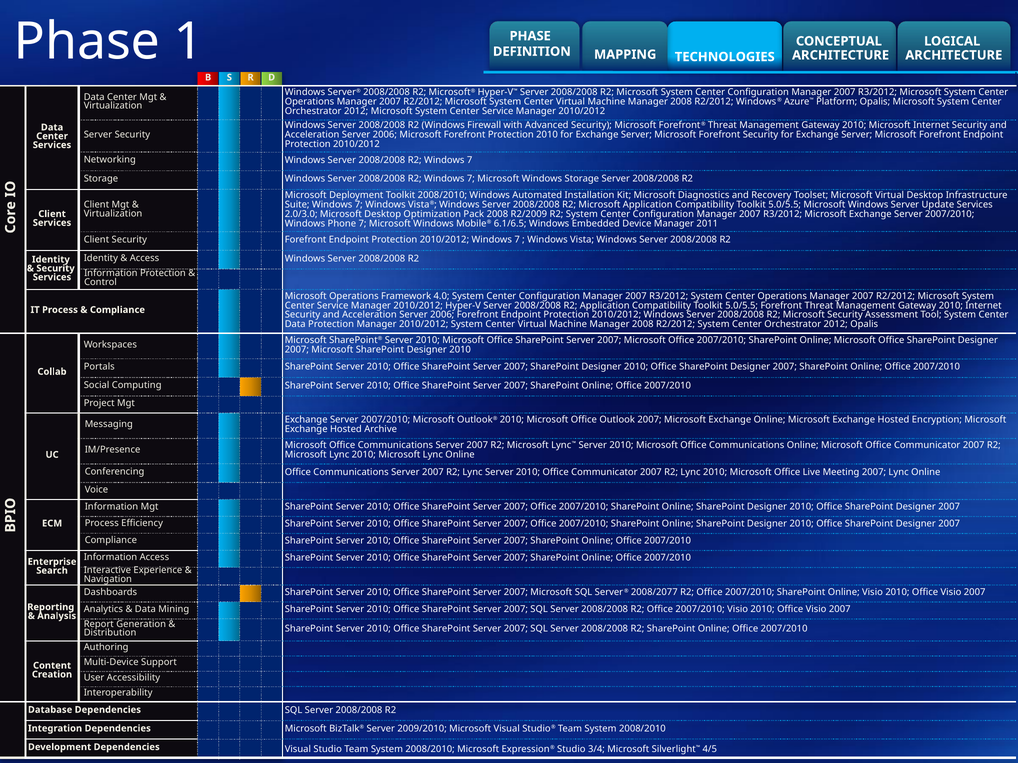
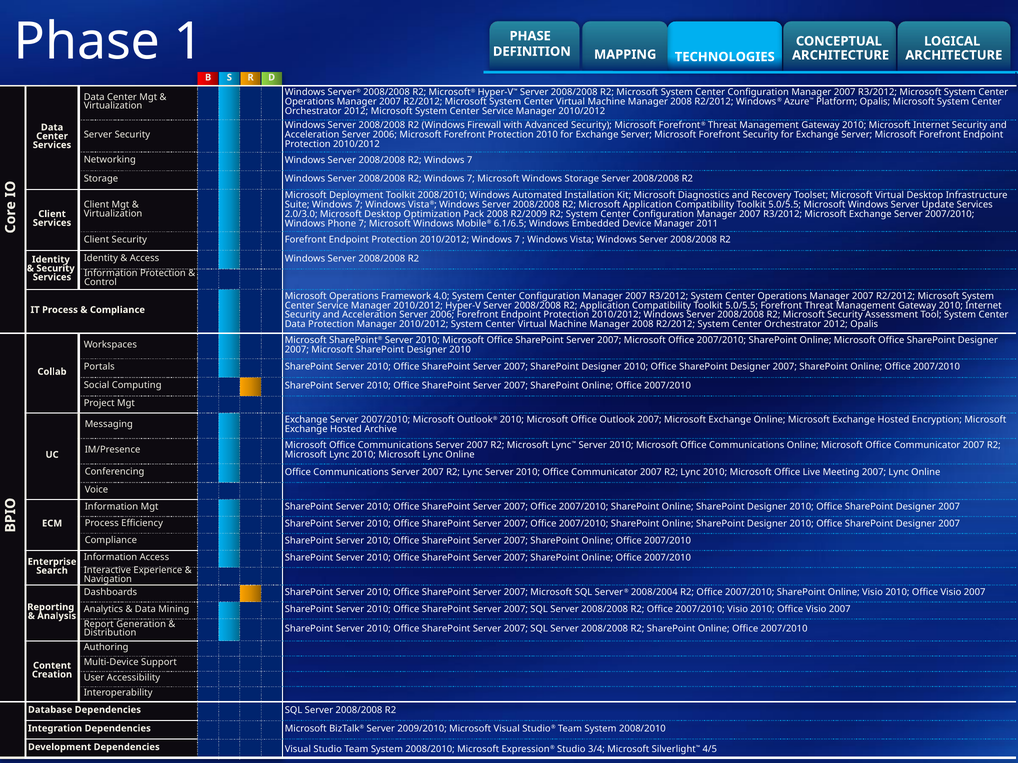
2008/2077: 2008/2077 -> 2008/2004
